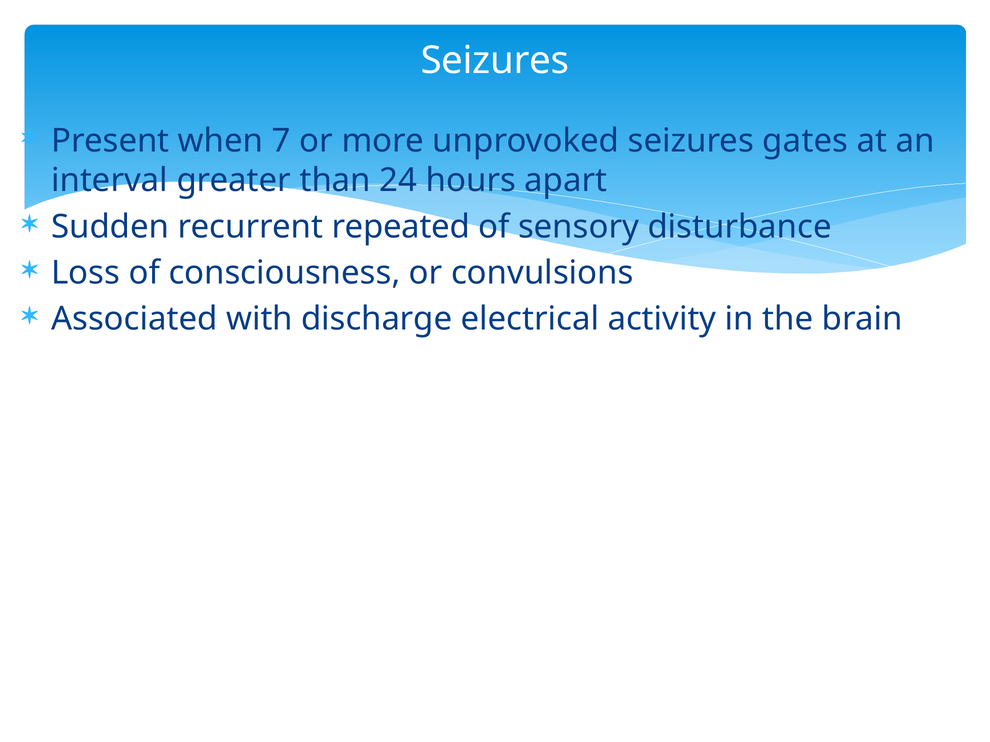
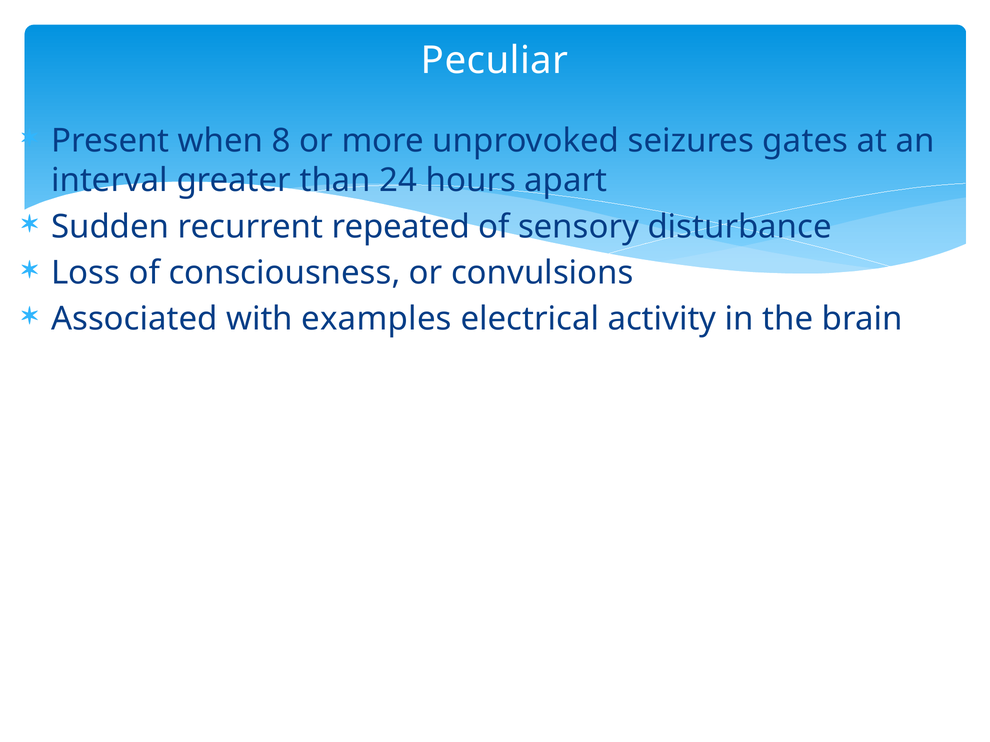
Seizures at (495, 60): Seizures -> Peculiar
7: 7 -> 8
discharge: discharge -> examples
